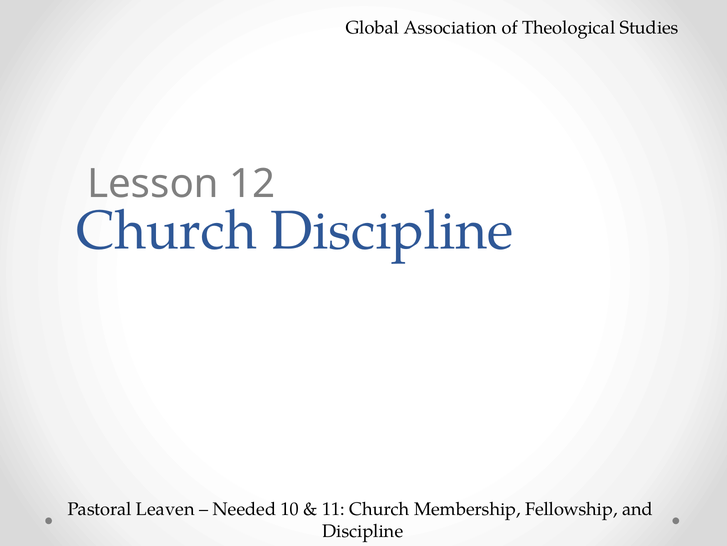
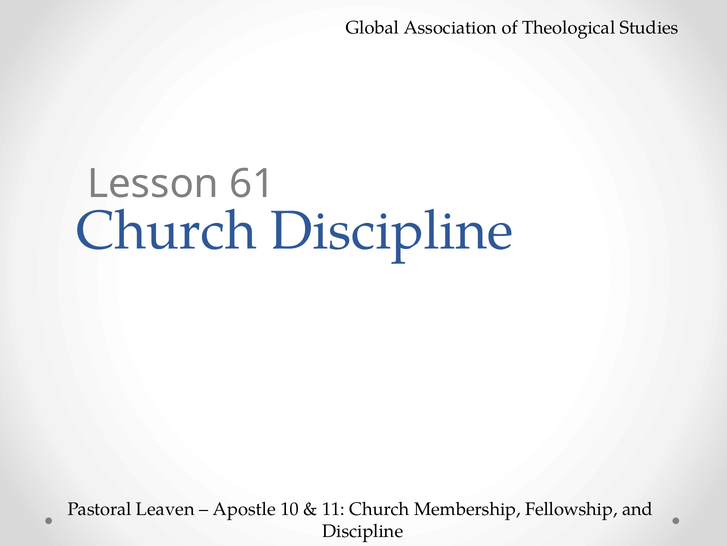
12: 12 -> 61
Needed: Needed -> Apostle
